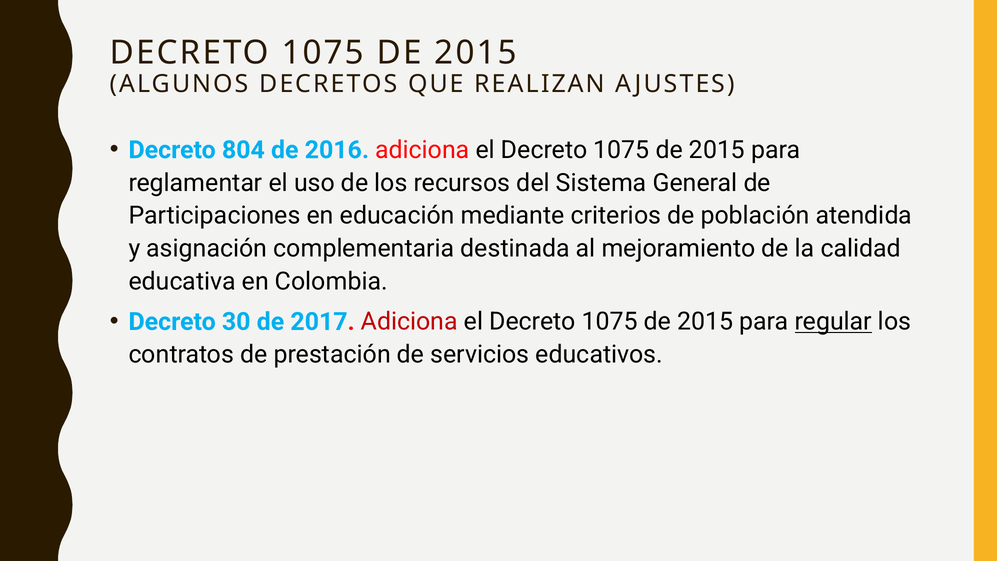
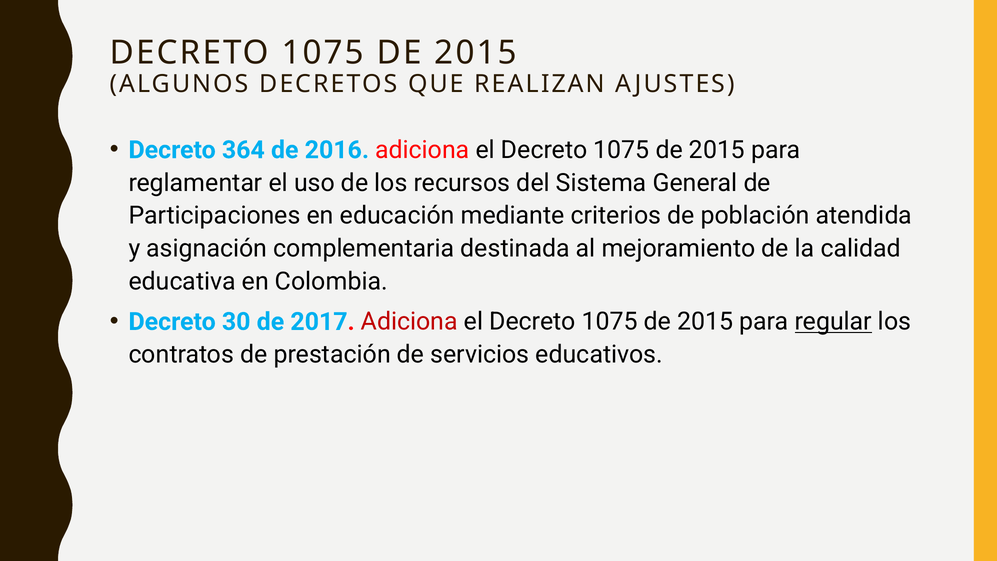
804: 804 -> 364
